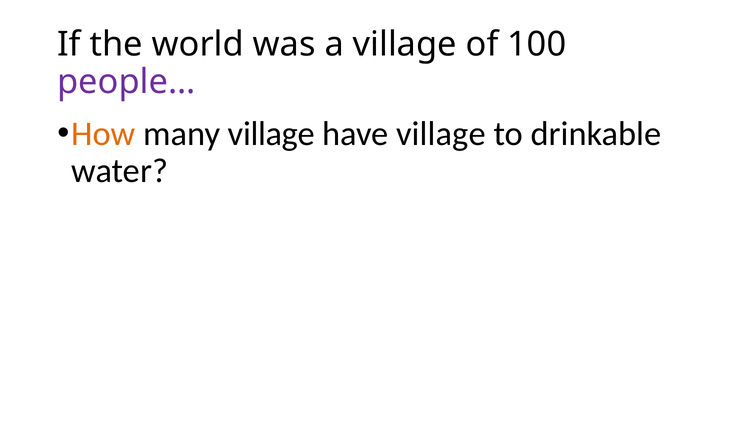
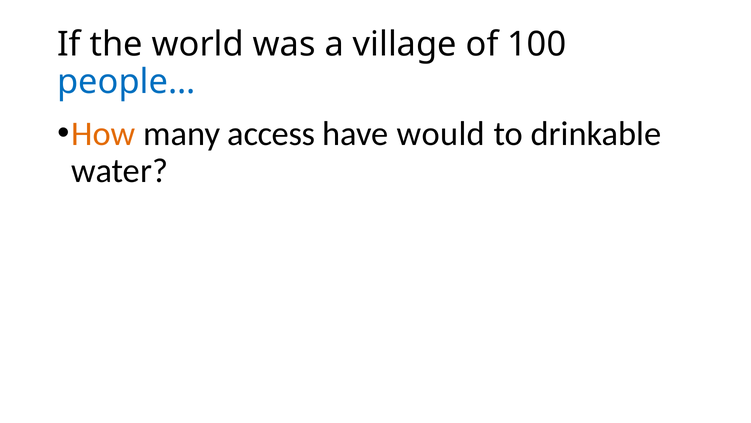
people… colour: purple -> blue
many village: village -> access
have village: village -> would
